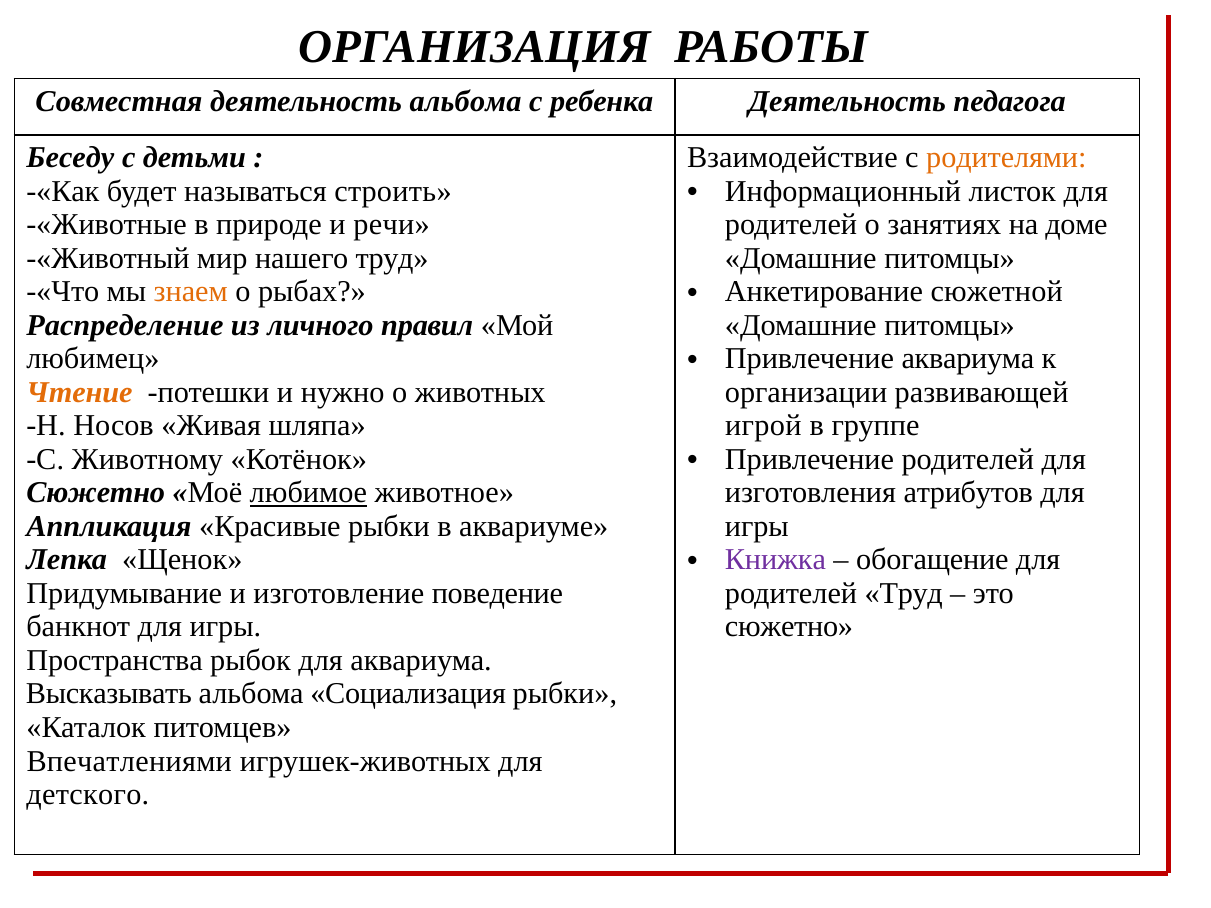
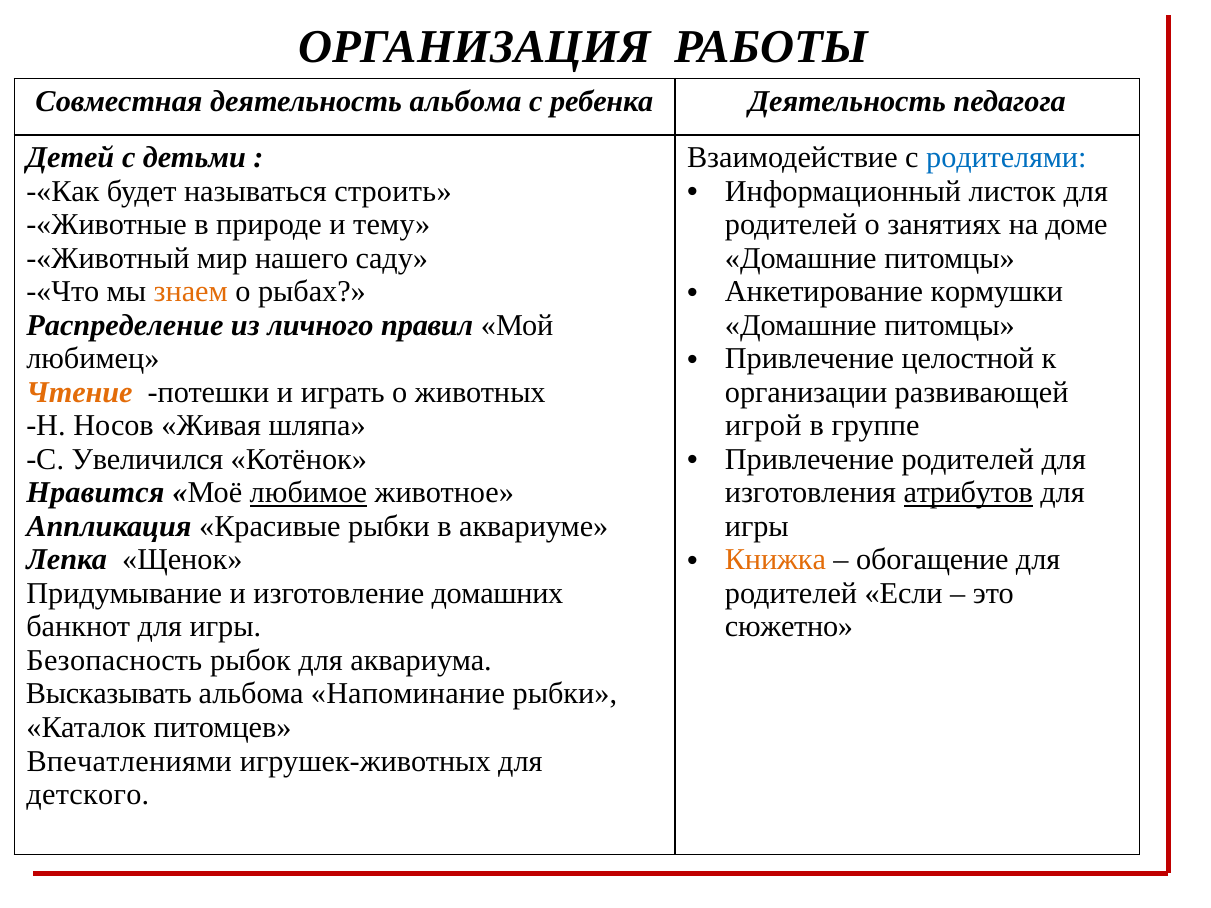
Беседу: Беседу -> Детей
родителями colour: orange -> blue
речи: речи -> тему
нашего труд: труд -> саду
сюжетной: сюжетной -> кормушки
Привлечение аквариума: аквариума -> целостной
нужно: нужно -> играть
Животному: Животному -> Увеличился
Сюжетно at (96, 493): Сюжетно -> Нравится
атрибутов underline: none -> present
Книжка colour: purple -> orange
поведение: поведение -> домашних
родителей Труд: Труд -> Если
Пространства: Пространства -> Безопасность
Социализация: Социализация -> Напоминание
